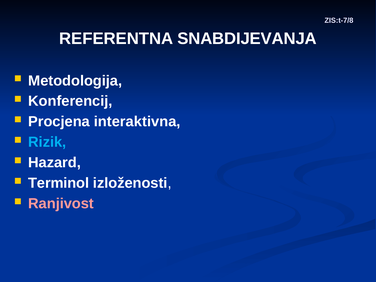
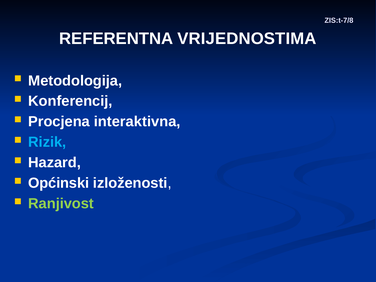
SNABDIJEVANJA: SNABDIJEVANJA -> VRIJEDNOSTIMA
Terminol: Terminol -> Općinski
Ranjivost colour: pink -> light green
